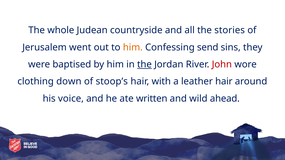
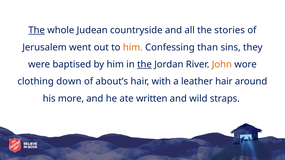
The at (37, 30) underline: none -> present
send: send -> than
John colour: red -> orange
stoop’s: stoop’s -> about’s
voice: voice -> more
ahead: ahead -> straps
